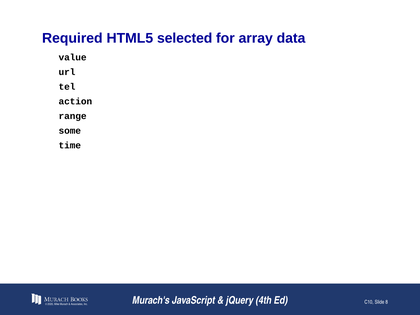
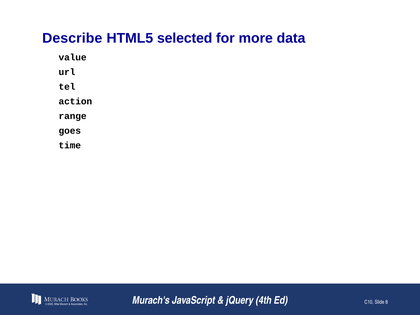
Required: Required -> Describe
array: array -> more
some: some -> goes
